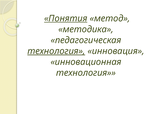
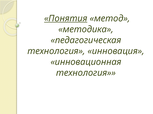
технология at (56, 51) underline: present -> none
